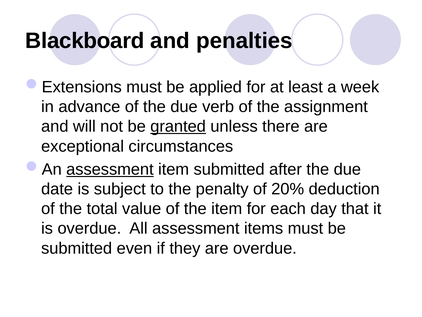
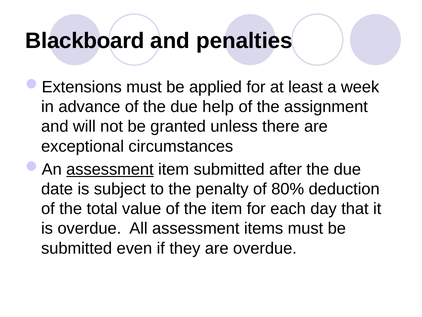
verb: verb -> help
granted underline: present -> none
20%: 20% -> 80%
